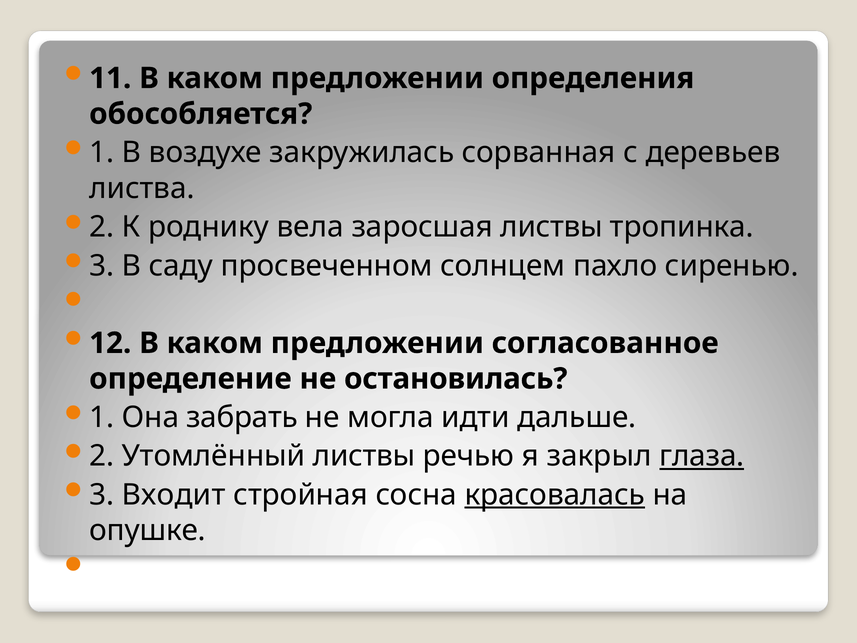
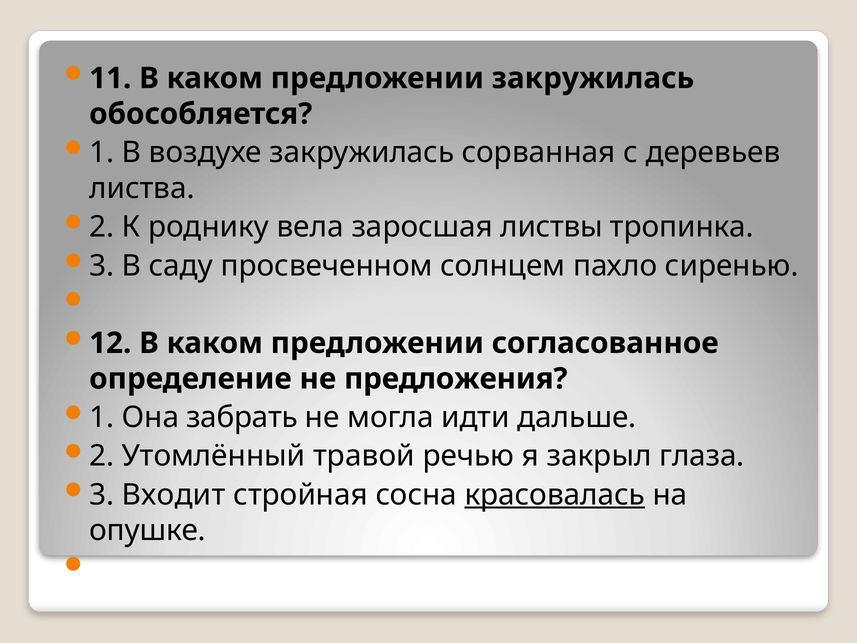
предложении определения: определения -> закружилась
остановилась: остановилась -> предложения
Утомлённый листвы: листвы -> травой
глаза underline: present -> none
